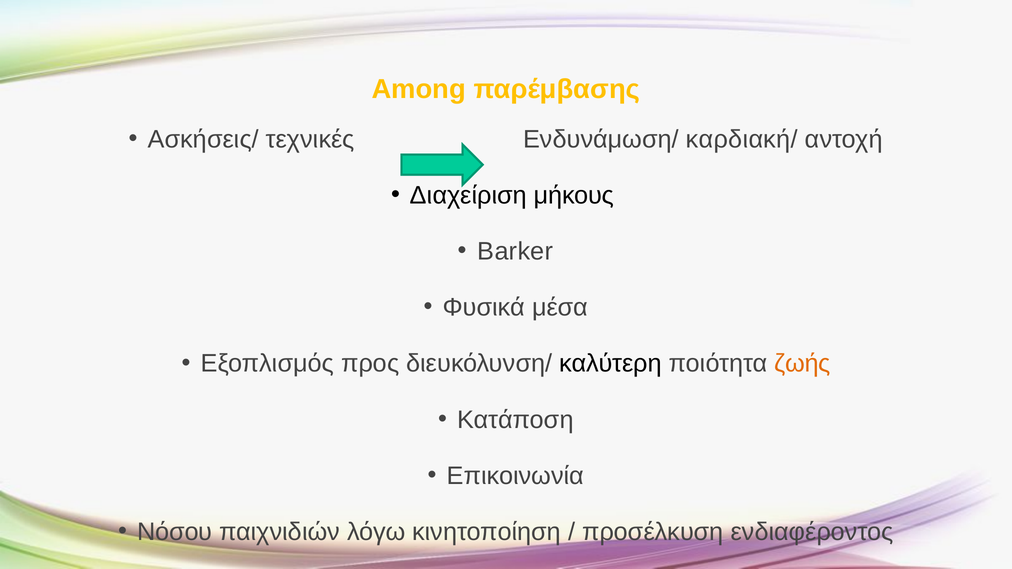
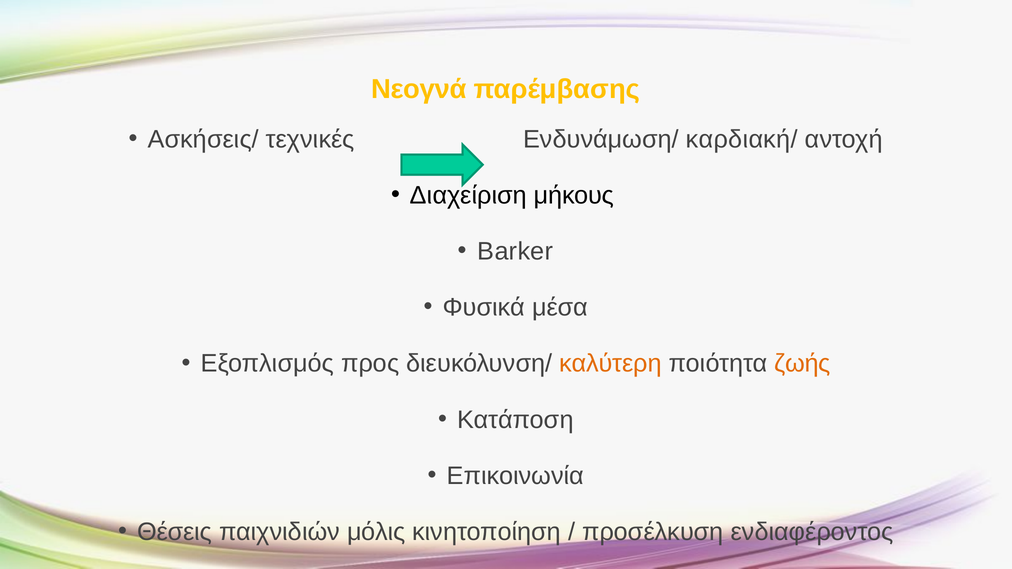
Among: Among -> Νεογνά
καλύτερη colour: black -> orange
Νόσου: Νόσου -> Θέσεις
λόγω: λόγω -> μόλις
